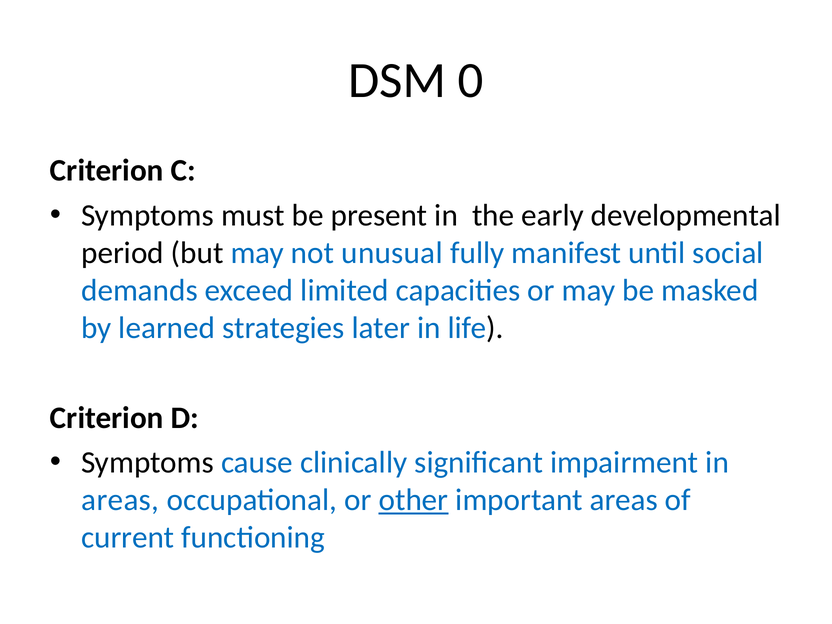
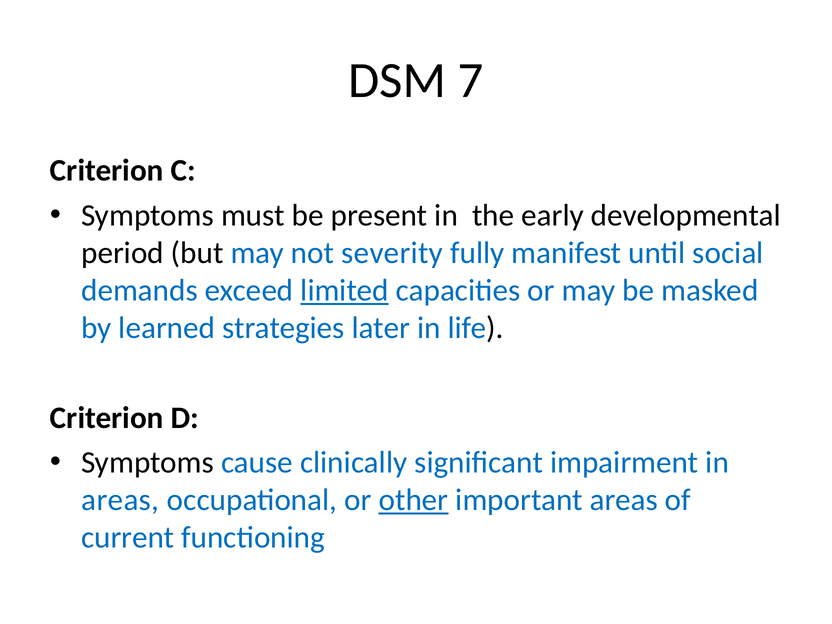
0: 0 -> 7
unusual: unusual -> severity
limited underline: none -> present
